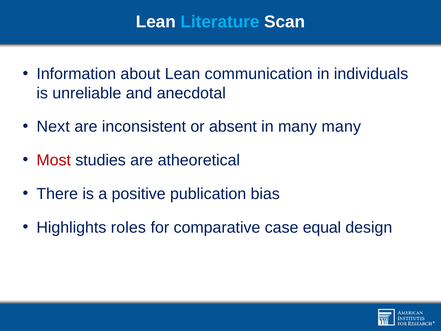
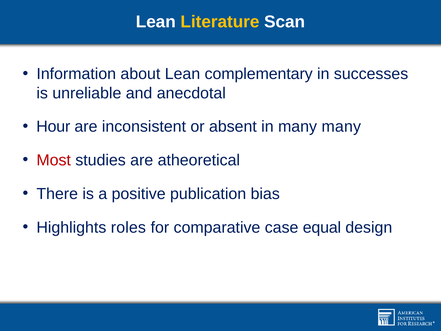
Literature colour: light blue -> yellow
communication: communication -> complementary
individuals: individuals -> successes
Next: Next -> Hour
